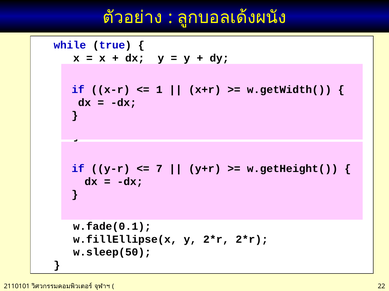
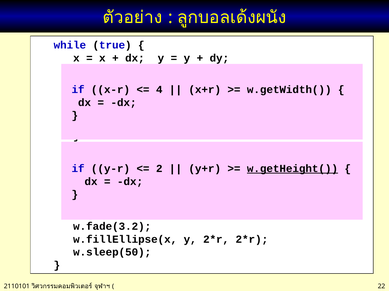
1: 1 -> 4
7: 7 -> 2
w.getHeight( at (292, 169) underline: none -> present
w.fade(0.1: w.fade(0.1 -> w.fade(3.2
